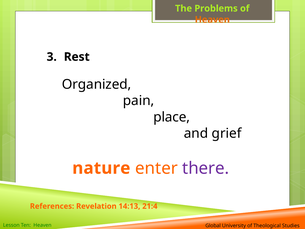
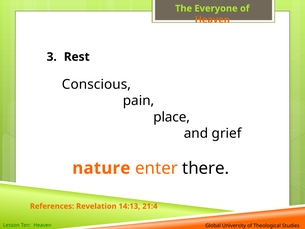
Problems: Problems -> Everyone
Organized: Organized -> Conscious
there colour: purple -> black
